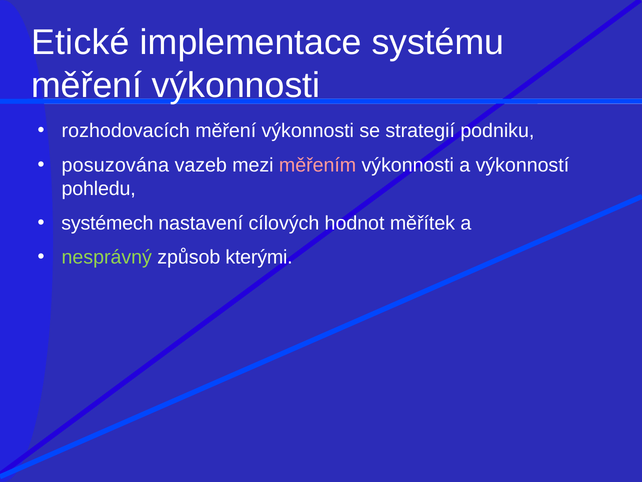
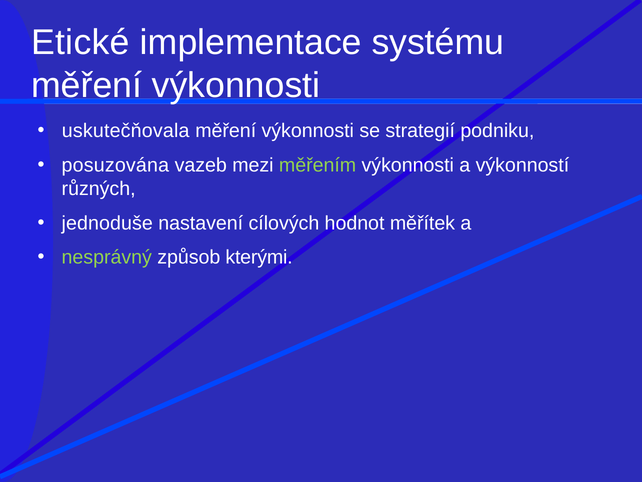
rozhodovacích: rozhodovacích -> uskutečňovala
měřením colour: pink -> light green
pohledu: pohledu -> různých
systémech: systémech -> jednoduše
